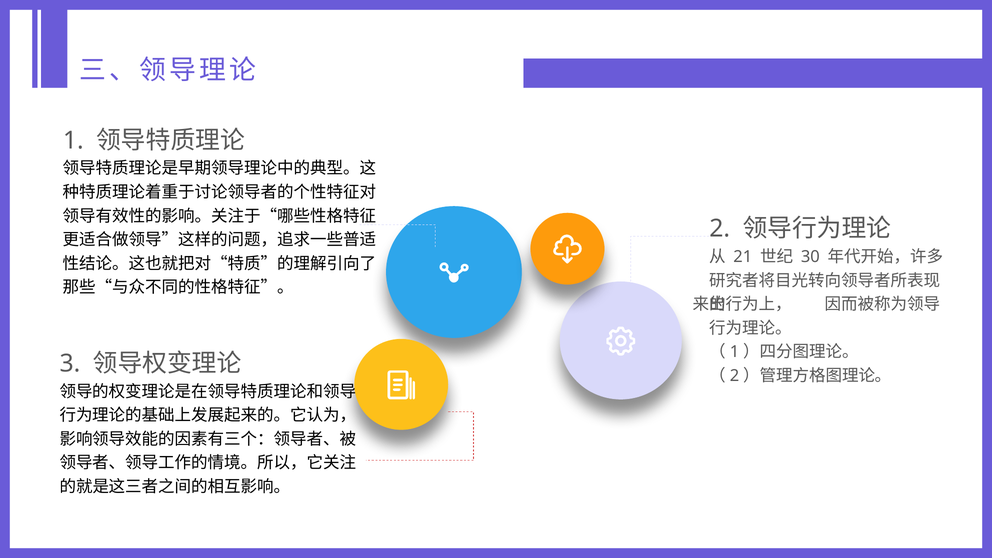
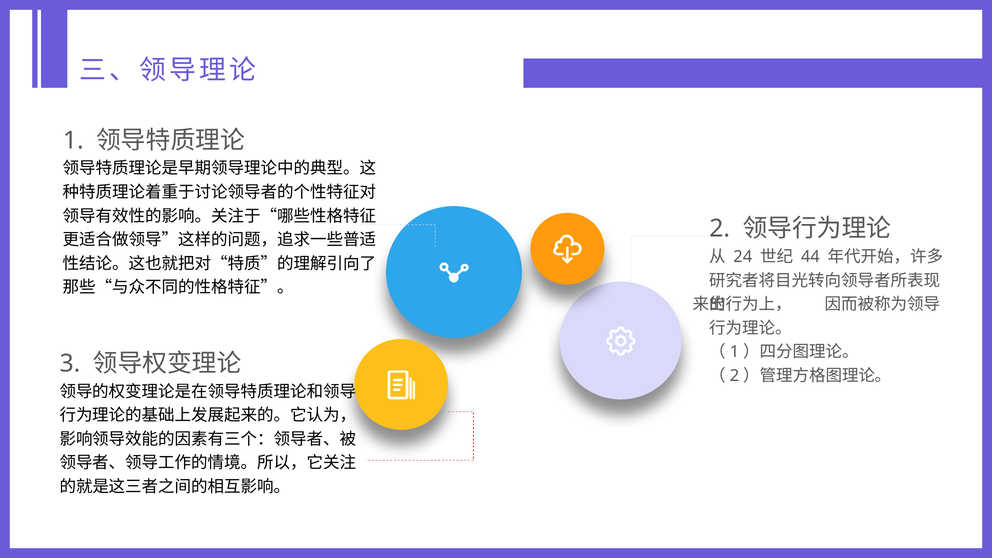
21: 21 -> 24
30: 30 -> 44
